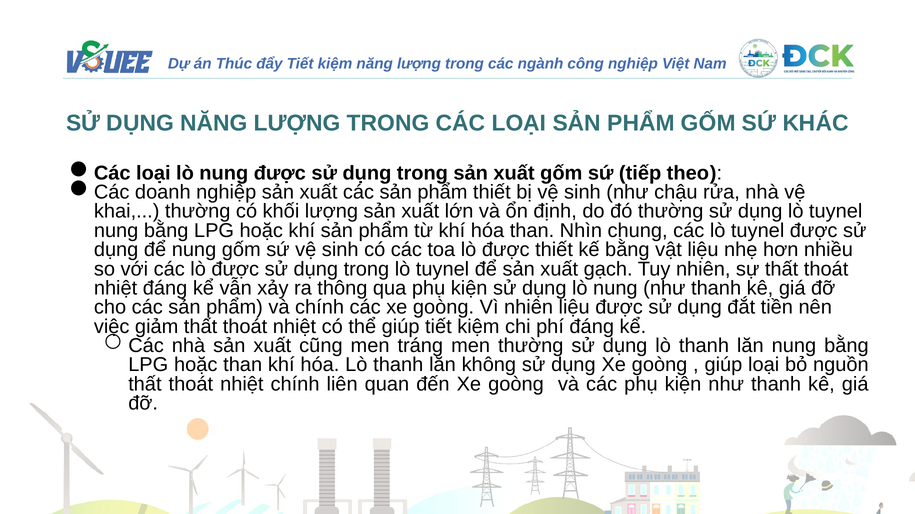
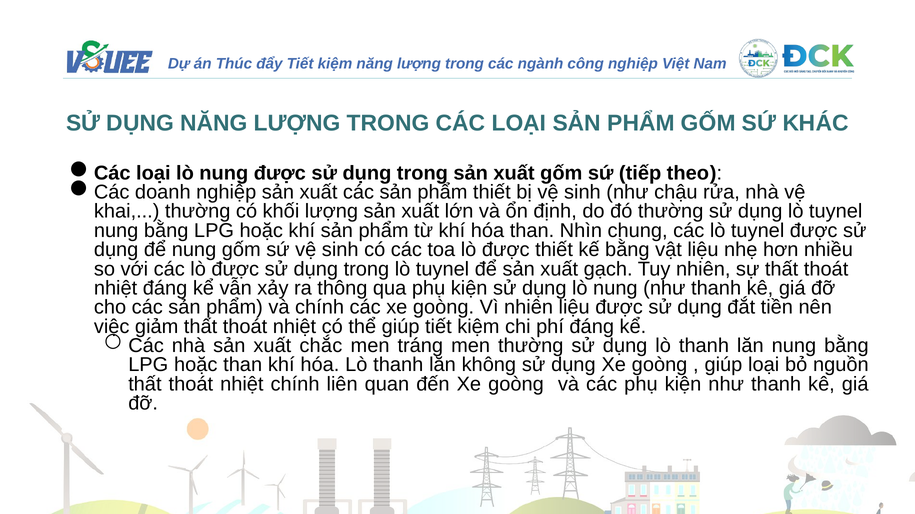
cũng: cũng -> chắc
